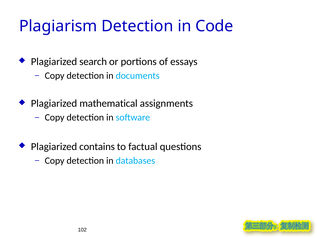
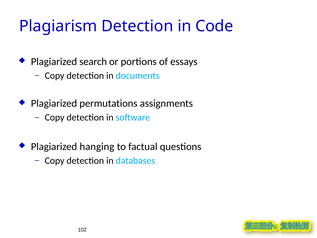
mathematical: mathematical -> permutations
contains: contains -> hanging
